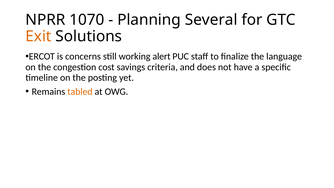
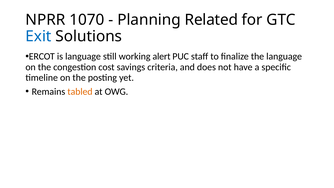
Several: Several -> Related
Exit colour: orange -> blue
is concerns: concerns -> language
